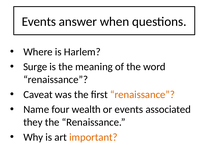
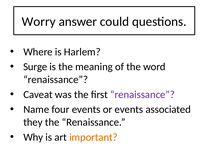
Events at (39, 22): Events -> Worry
when: when -> could
renaissance at (142, 94) colour: orange -> purple
four wealth: wealth -> events
